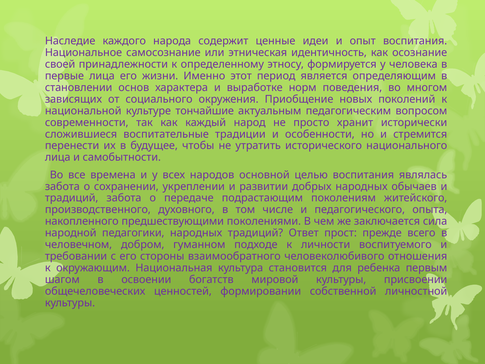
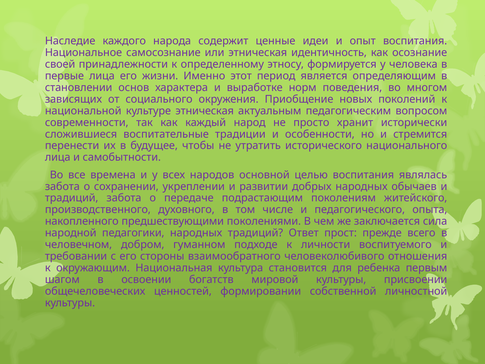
культуре тончайшие: тончайшие -> этническая
